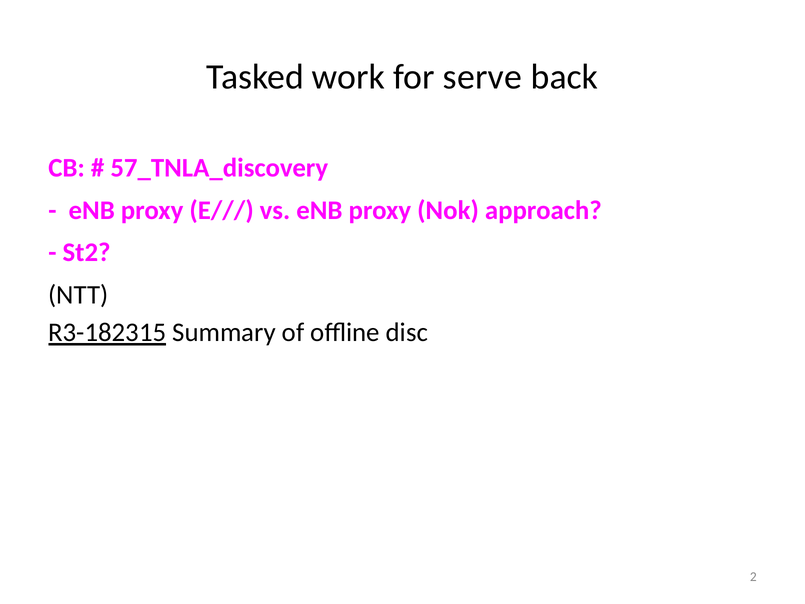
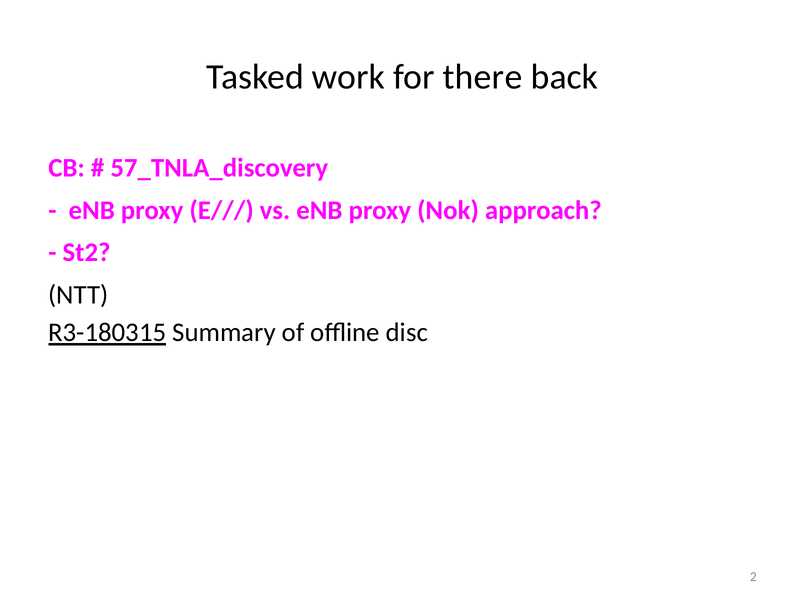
serve: serve -> there
R3-182315: R3-182315 -> R3-180315
